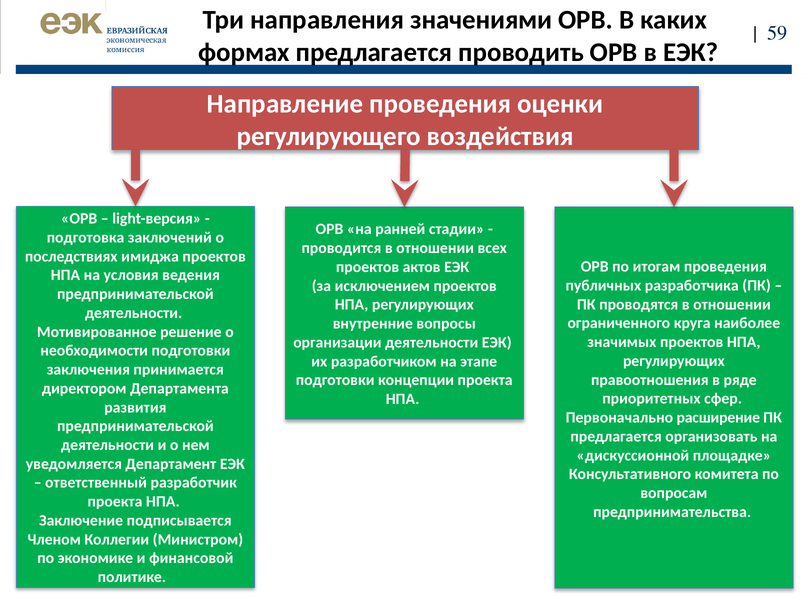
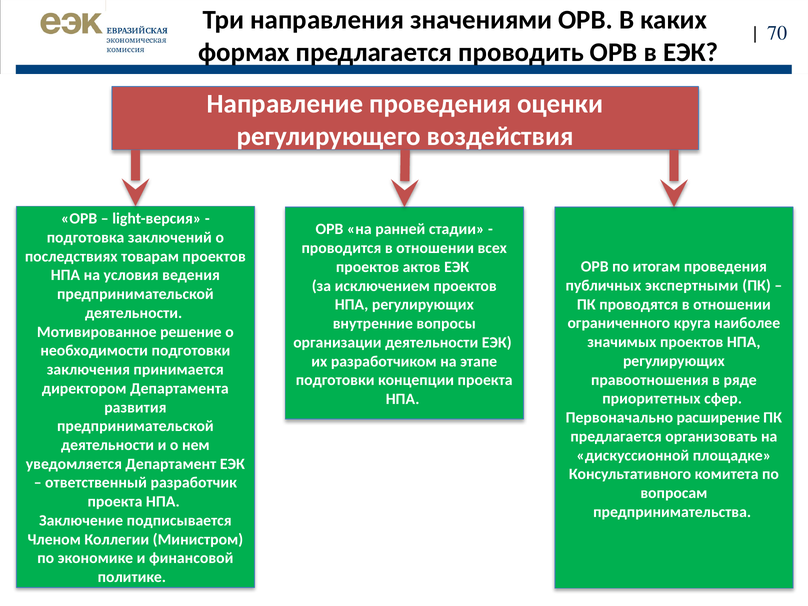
59: 59 -> 70
имиджа: имиджа -> товарам
разработчика: разработчика -> экспертными
